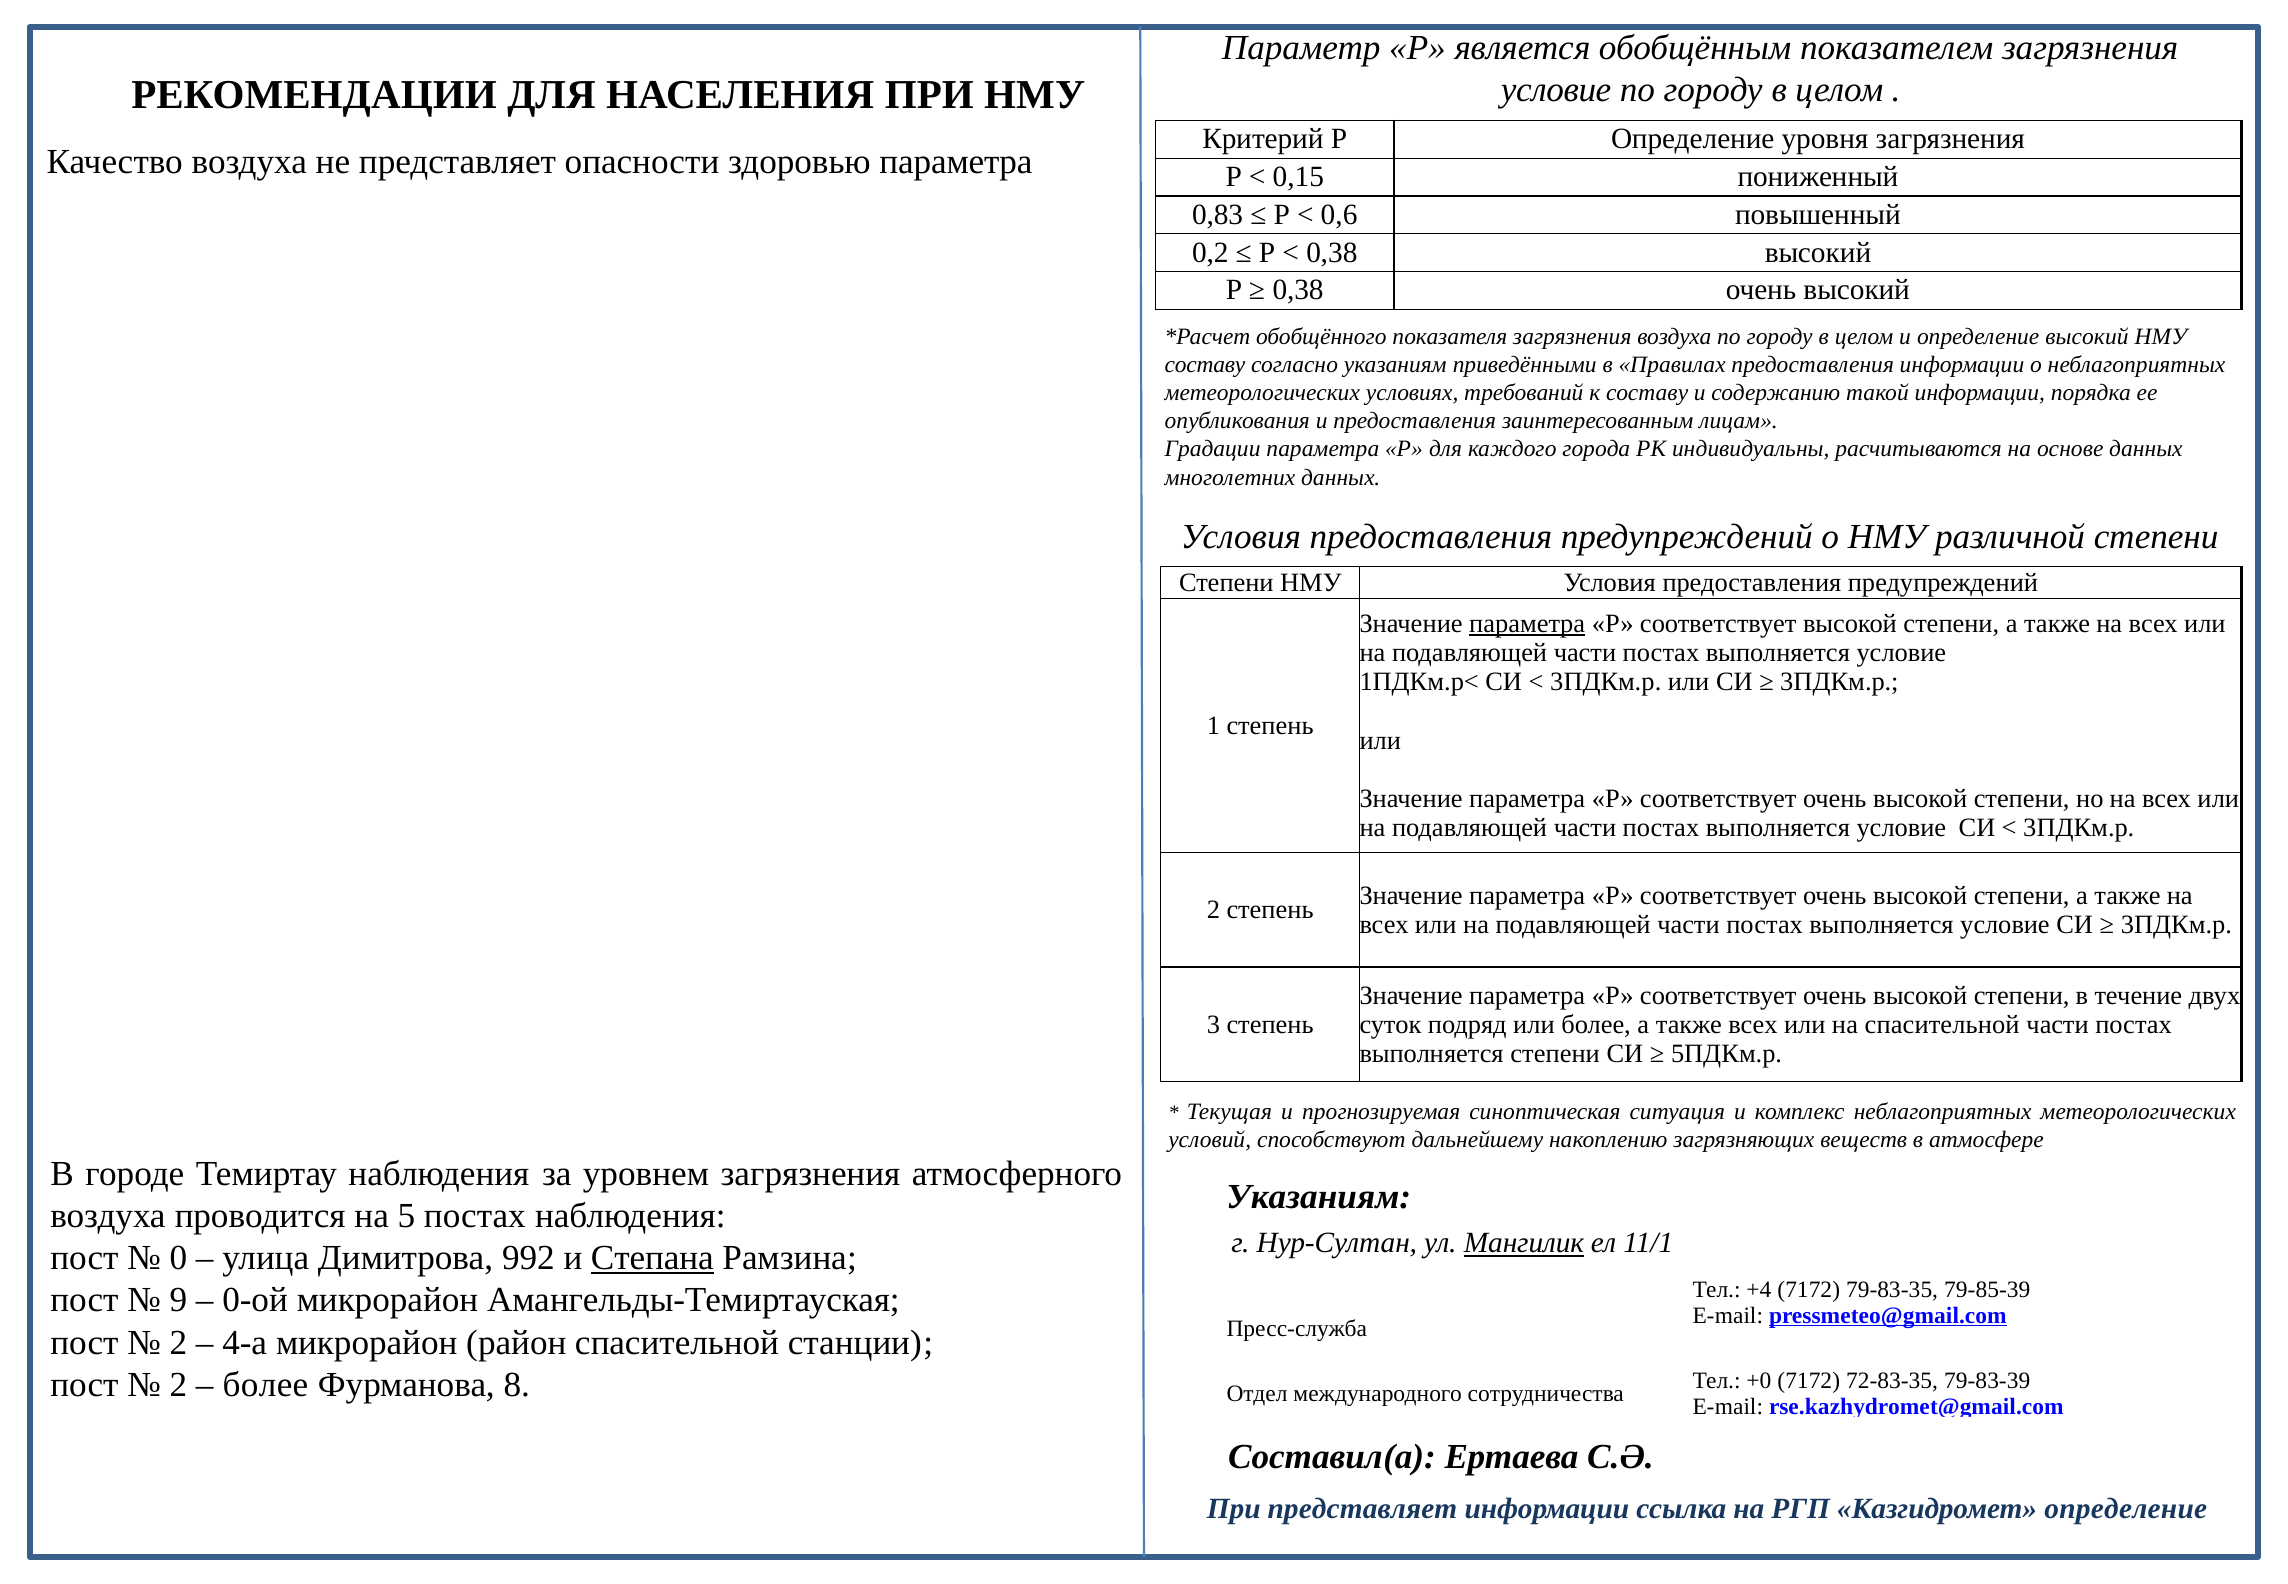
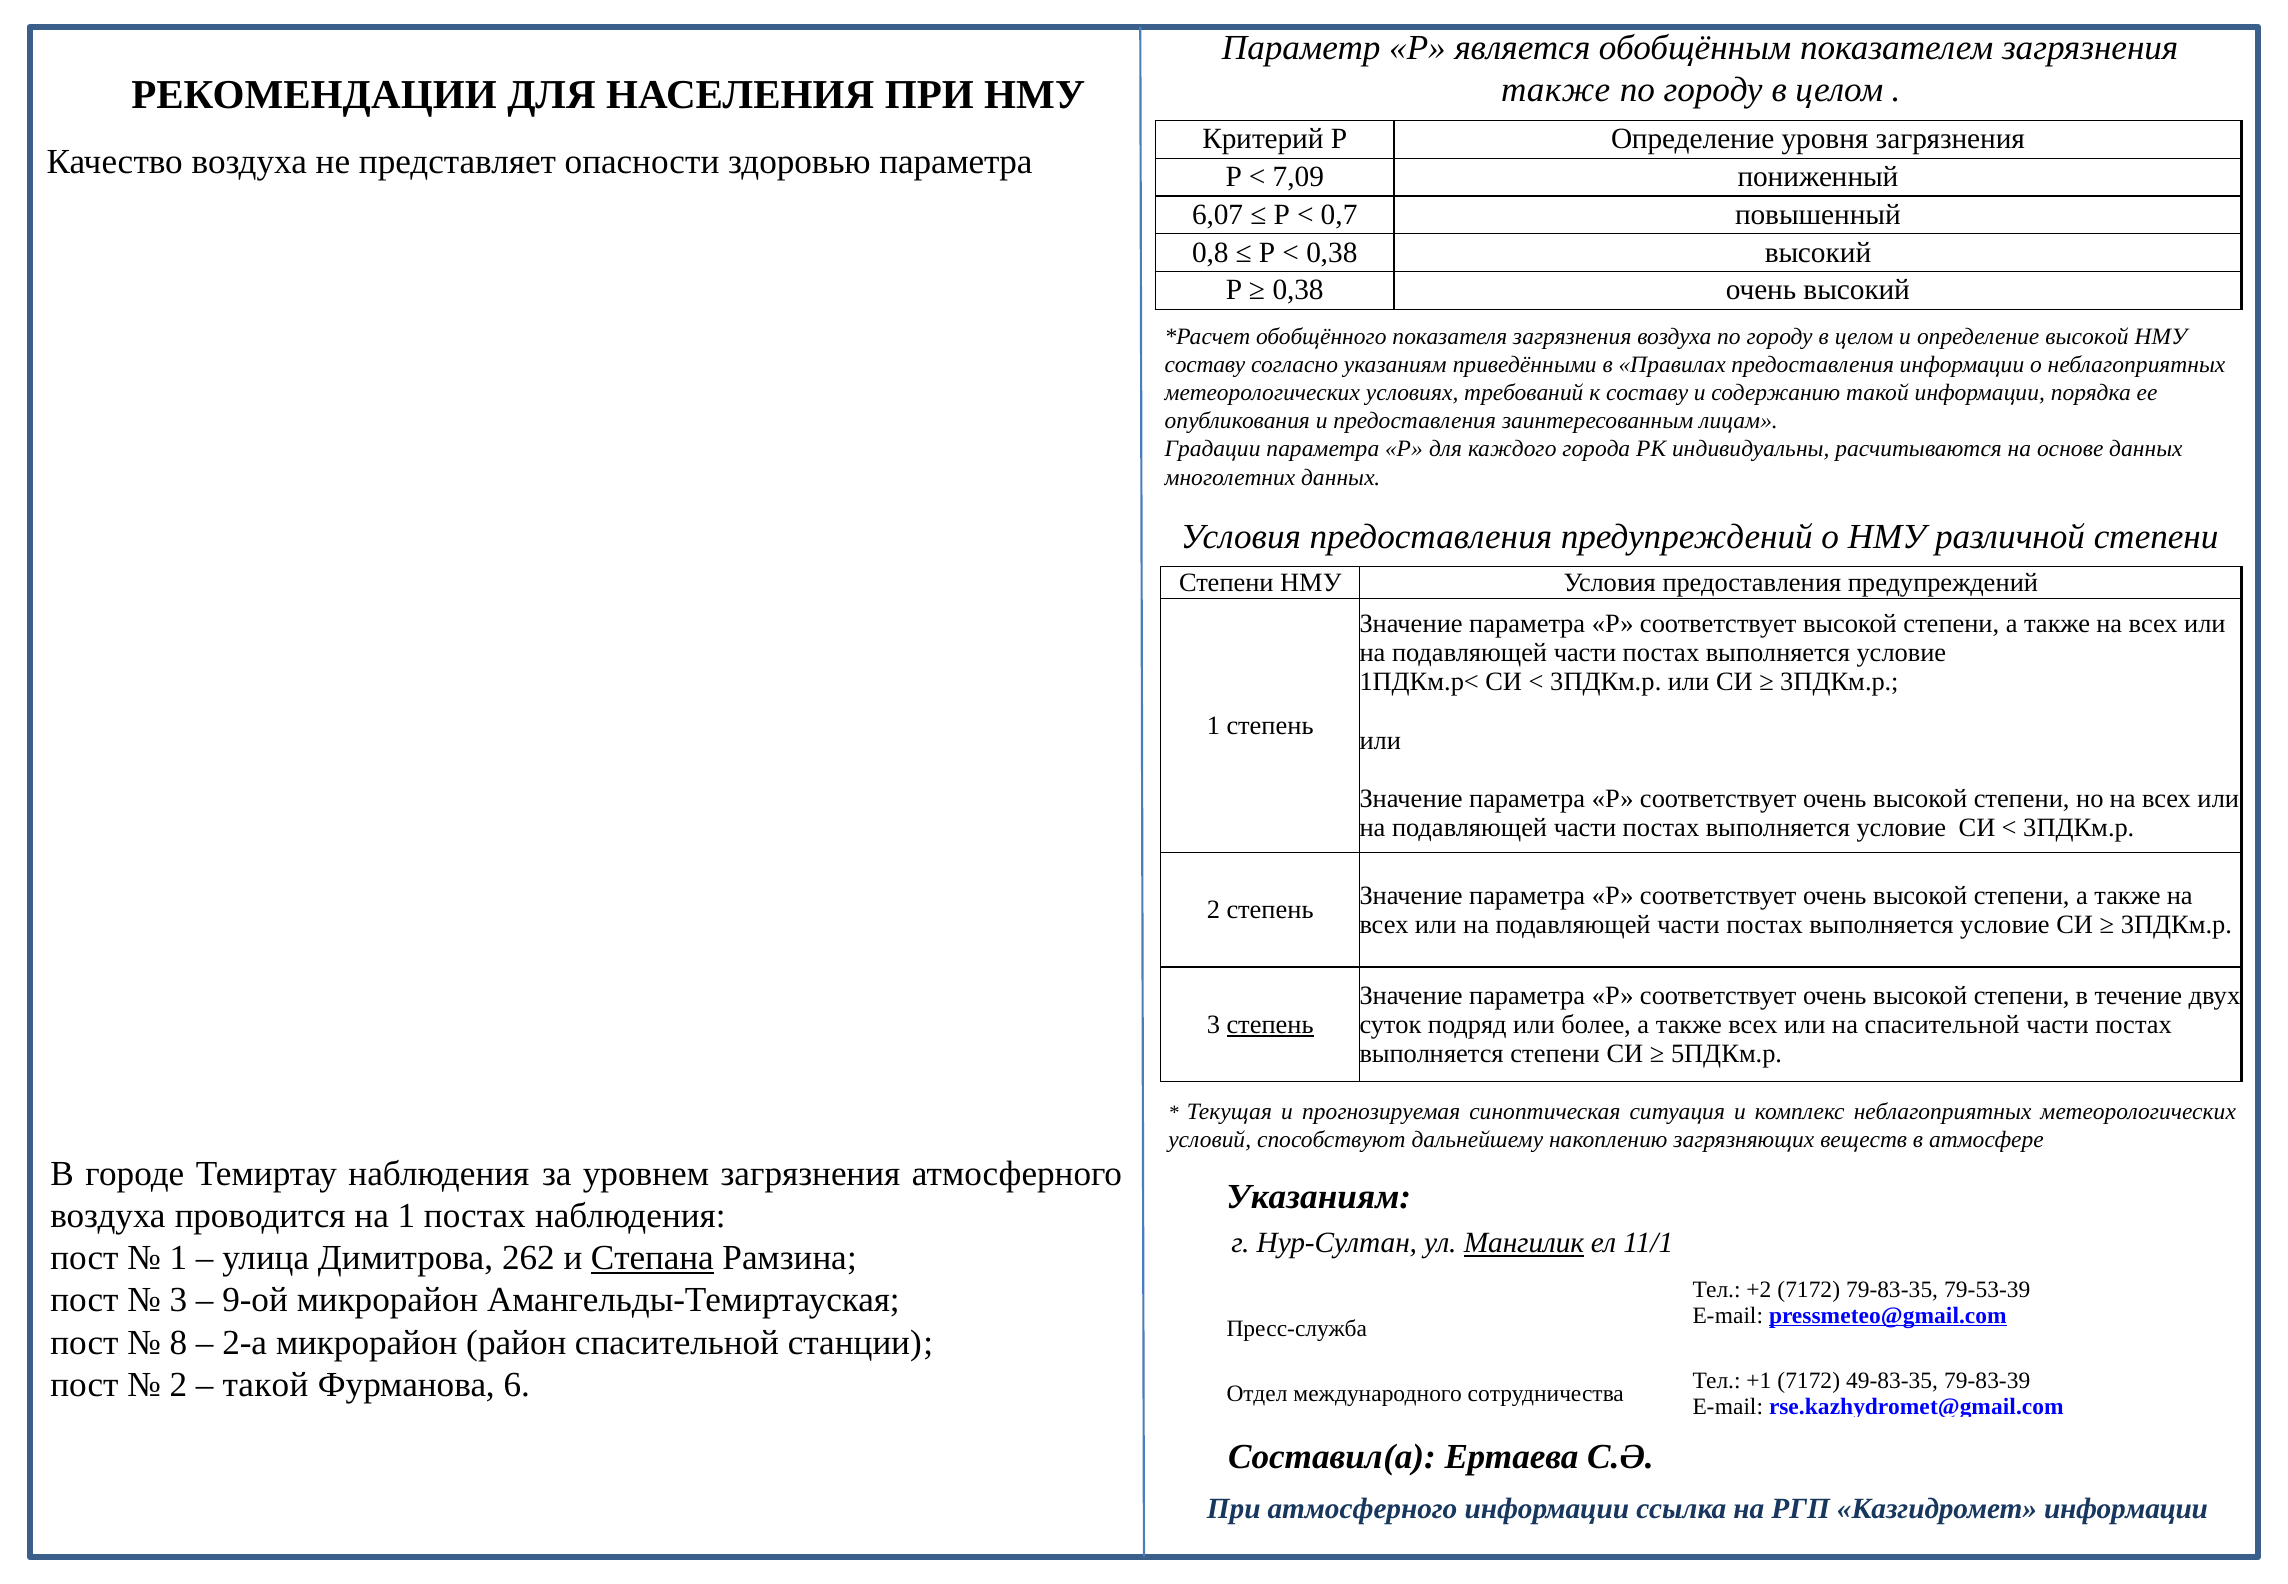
условие at (1556, 90): условие -> также
0,15: 0,15 -> 7,09
0,83: 0,83 -> 6,07
0,6: 0,6 -> 0,7
0,2: 0,2 -> 0,8
определение высокий: высокий -> высокой
параметра at (1527, 623) underline: present -> none
степень at (1270, 1025) underline: none -> present
на 5: 5 -> 1
0 at (178, 1258): 0 -> 1
992: 992 -> 262
+4: +4 -> +2
79-85-39: 79-85-39 -> 79-53-39
9 at (178, 1300): 9 -> 3
0-ой: 0-ой -> 9-ой
2 at (178, 1342): 2 -> 8
4-а: 4-а -> 2-а
более at (266, 1385): более -> такой
8: 8 -> 6
+0: +0 -> +1
72-83-35: 72-83-35 -> 49-83-35
При представляет: представляет -> атмосферного
Казгидромет определение: определение -> информации
